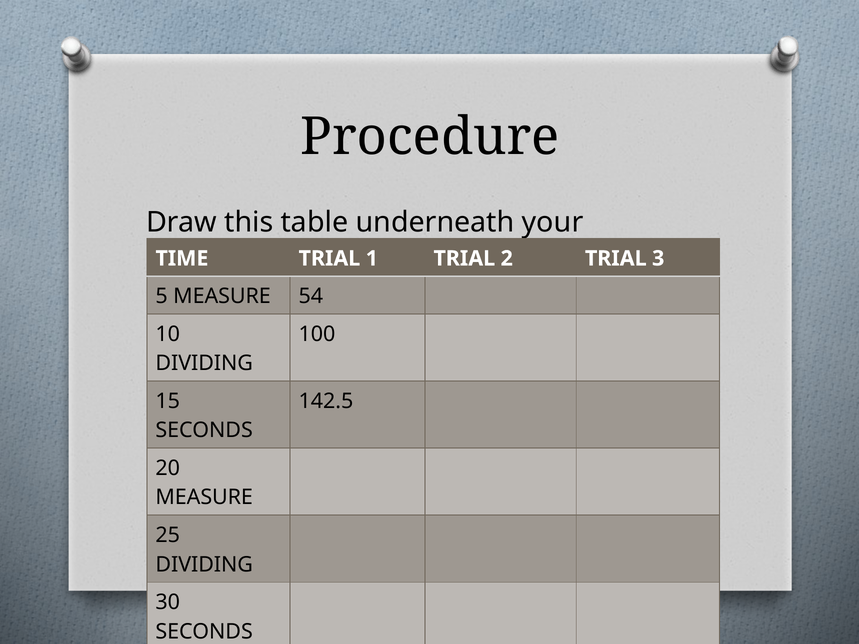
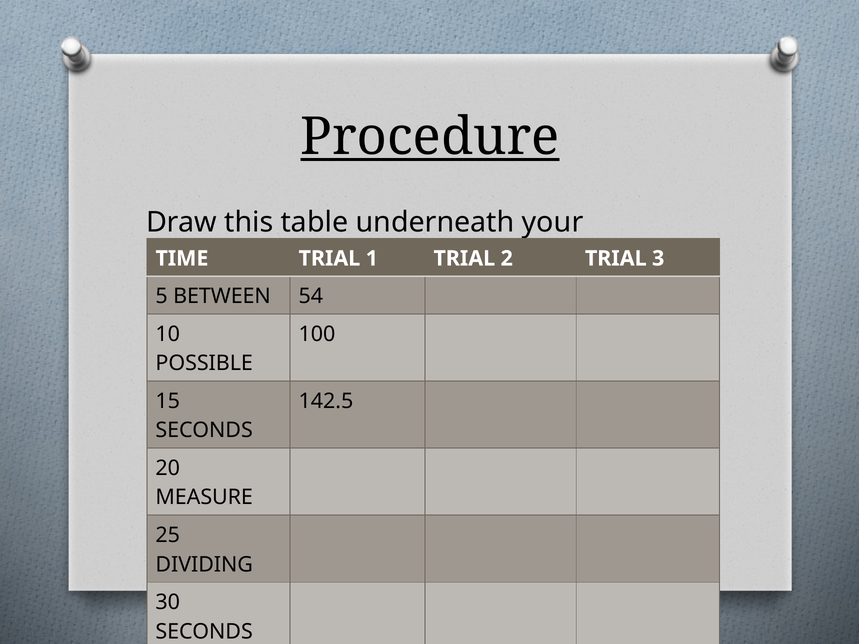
Procedure underline: none -> present
5 MEASURE: MEASURE -> BETWEEN
DIVIDING at (204, 363): DIVIDING -> POSSIBLE
